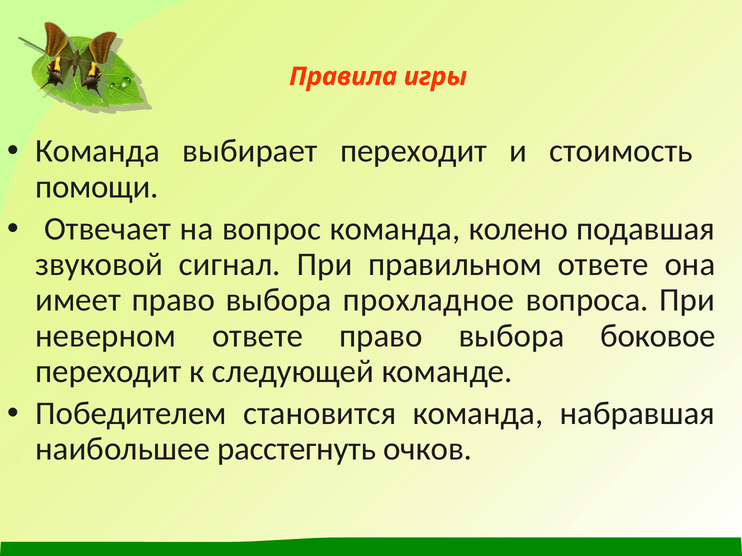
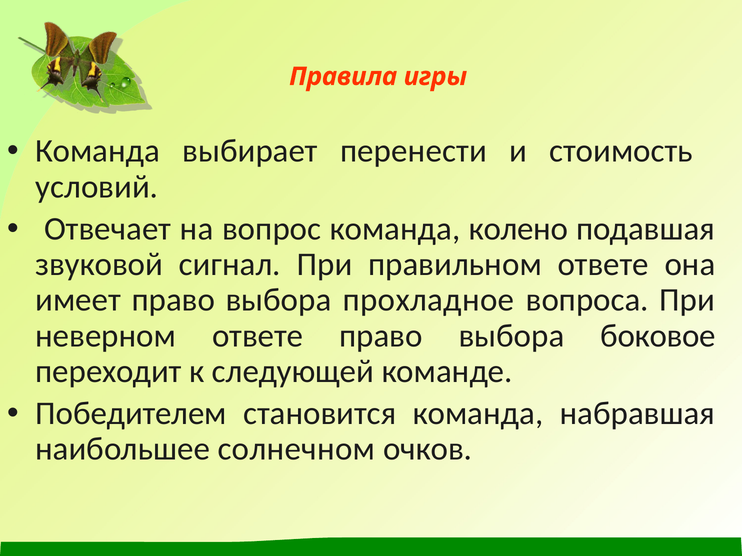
выбирает переходит: переходит -> перенести
помощи: помощи -> условий
расстегнуть: расстегнуть -> солнечном
